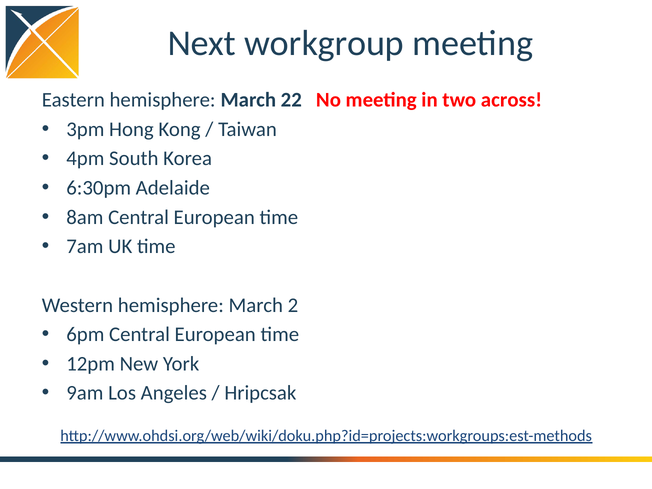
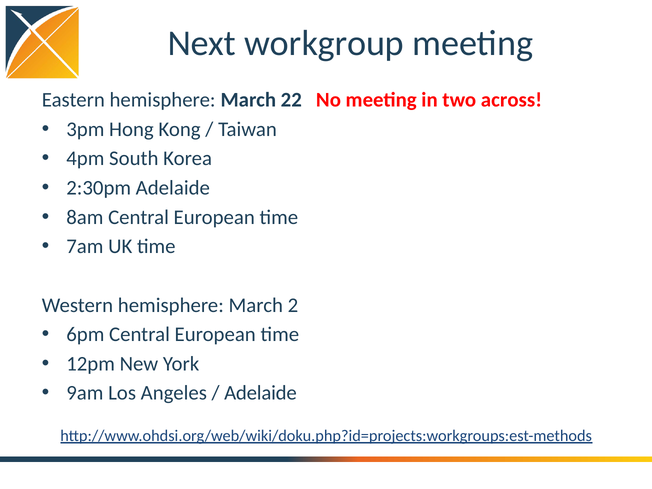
6:30pm: 6:30pm -> 2:30pm
Hripcsak at (260, 393): Hripcsak -> Adelaide
